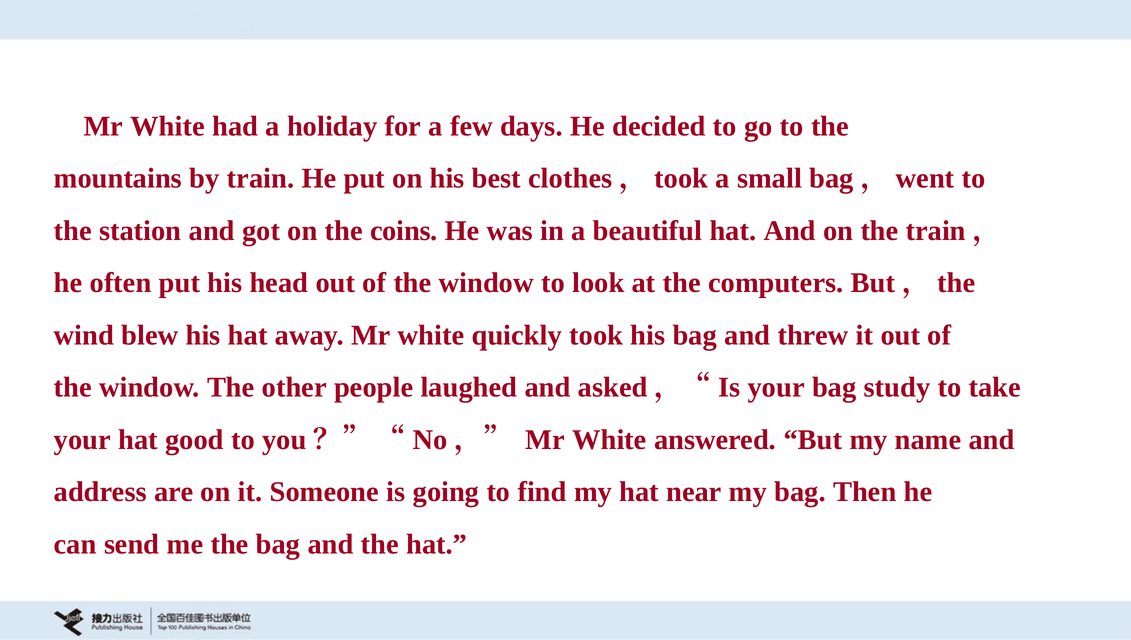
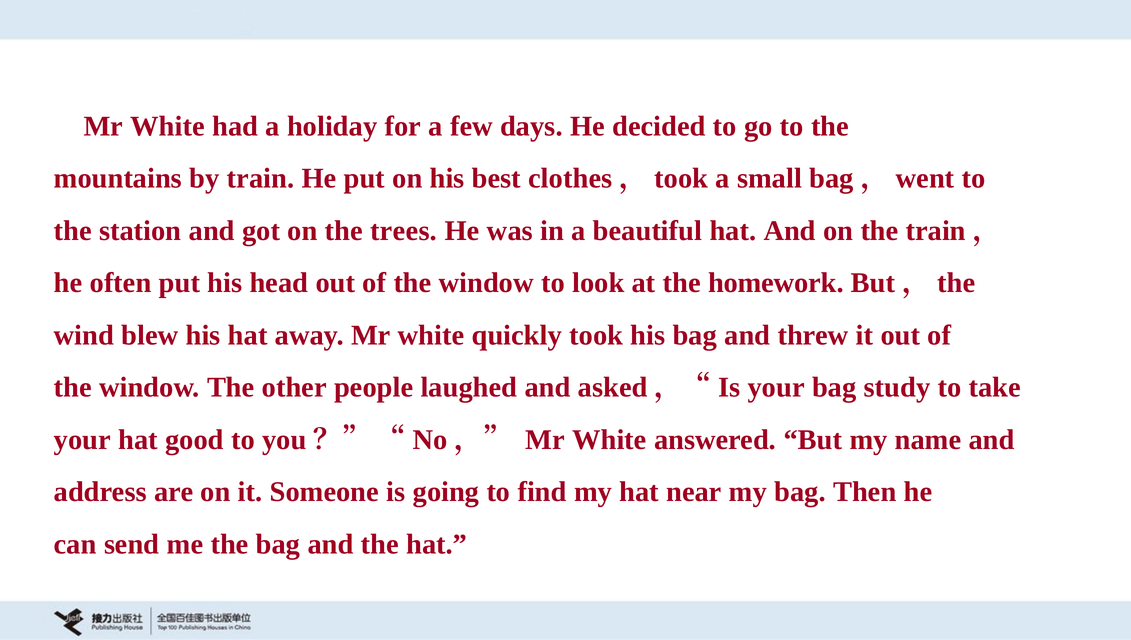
coins: coins -> trees
computers: computers -> homework
